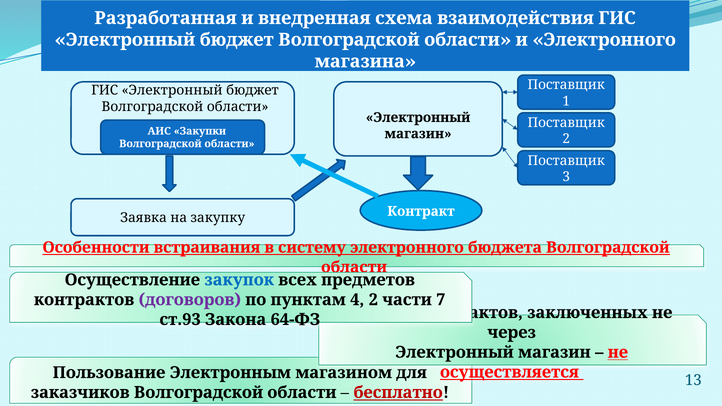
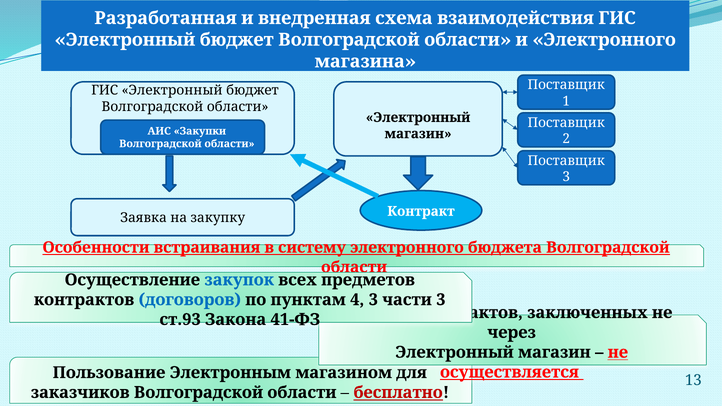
договоров colour: purple -> blue
4 2: 2 -> 3
части 7: 7 -> 3
64-ФЗ: 64-ФЗ -> 41-ФЗ
